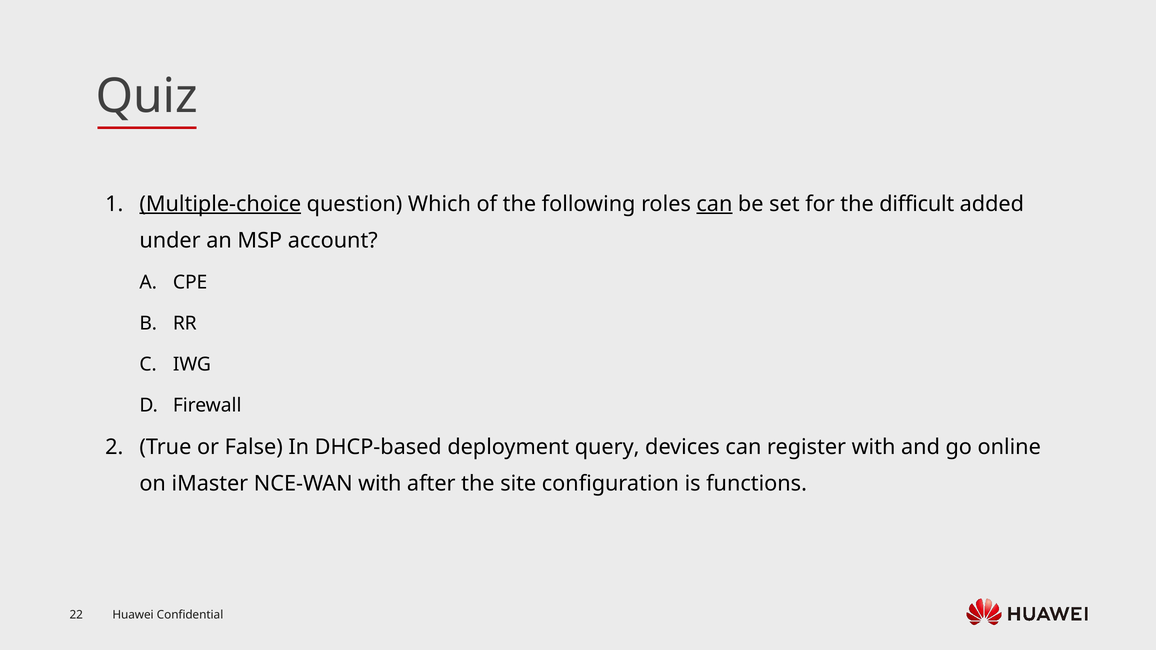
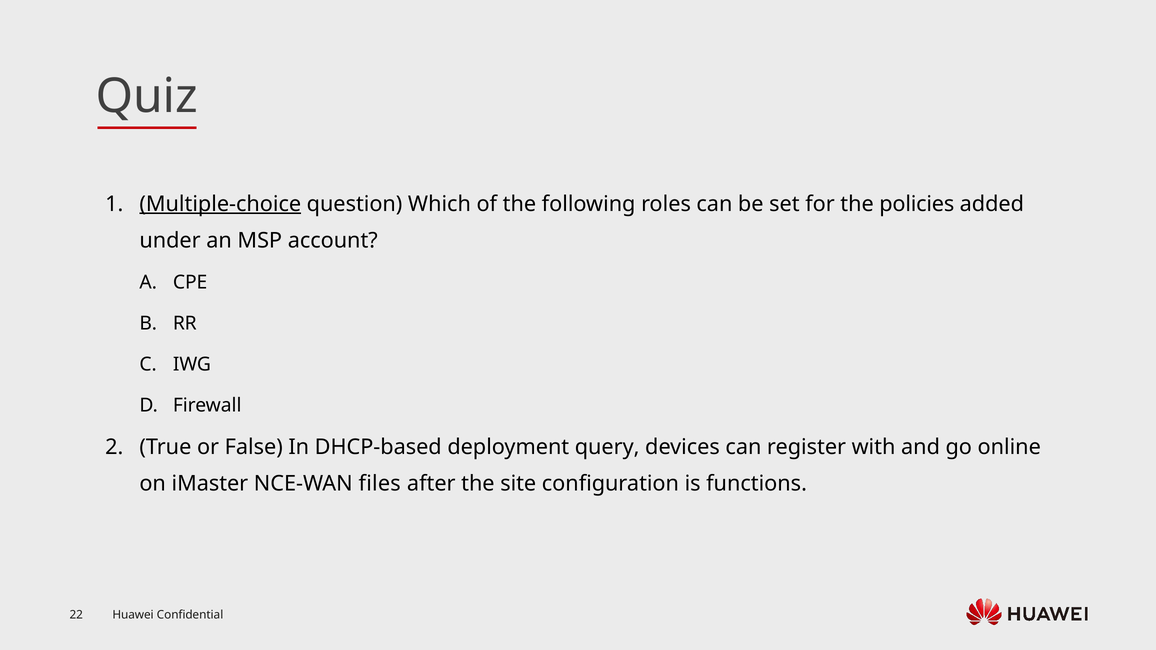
can at (714, 204) underline: present -> none
difficult: difficult -> policies
NCE-WAN with: with -> files
